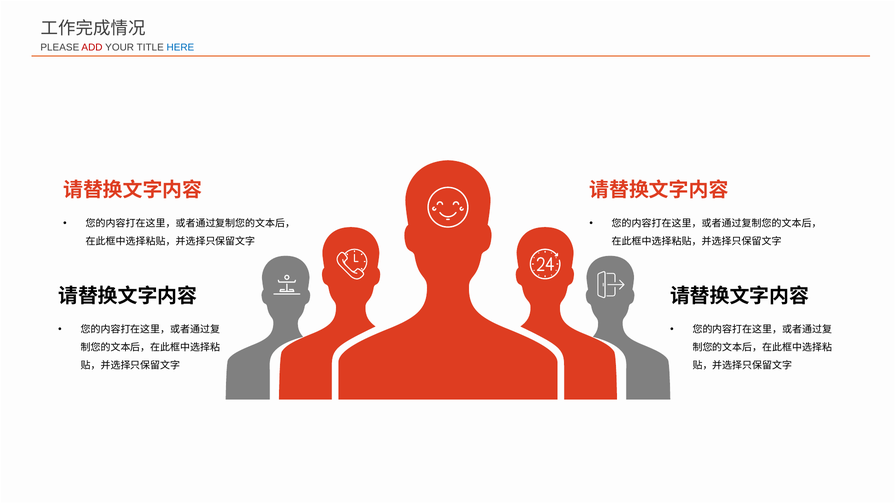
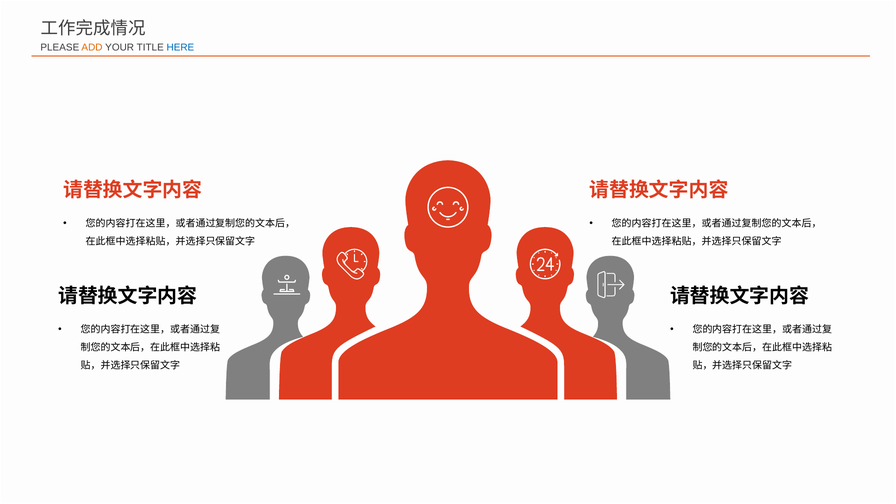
ADD colour: red -> orange
